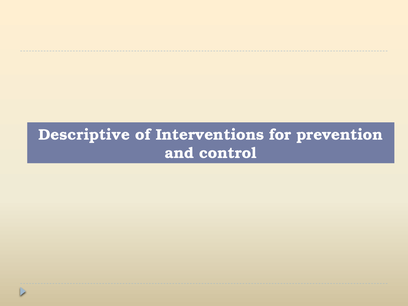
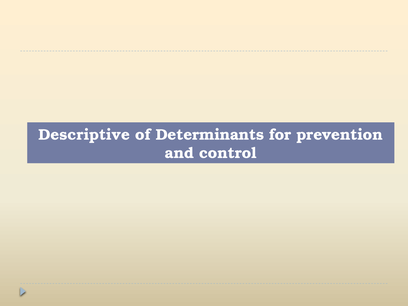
Interventions: Interventions -> Determinants
